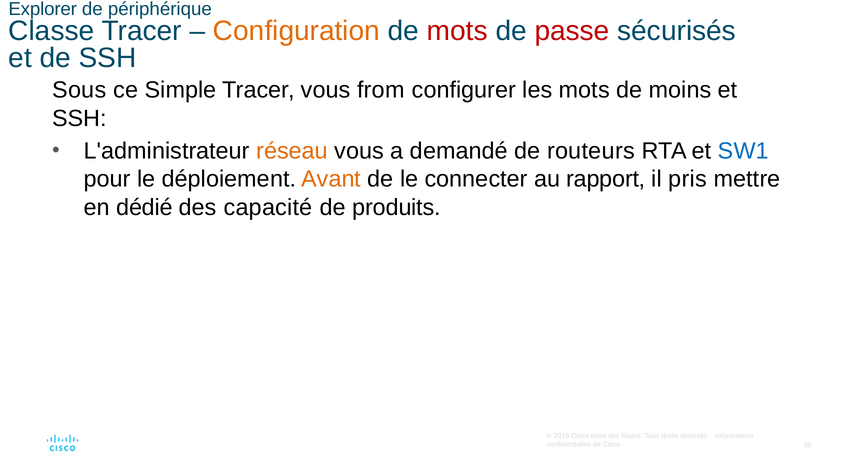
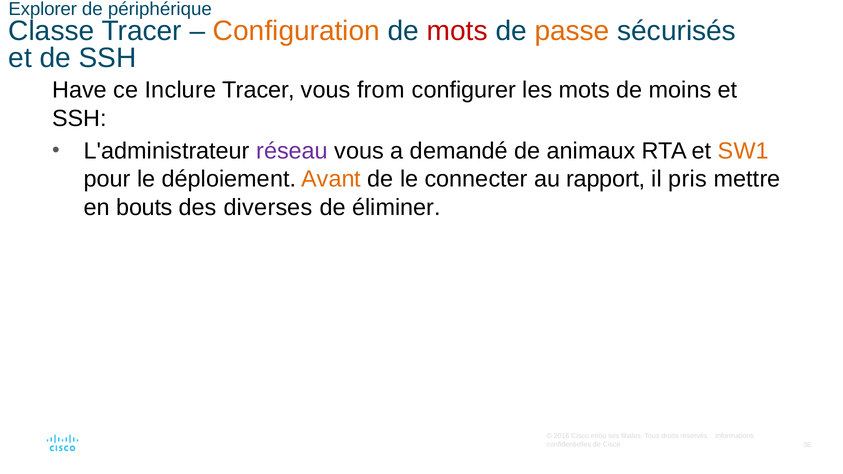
passe colour: red -> orange
Sous: Sous -> Have
Simple: Simple -> Inclure
réseau colour: orange -> purple
routeurs: routeurs -> animaux
SW1 colour: blue -> orange
dédié: dédié -> bouts
capacité: capacité -> diverses
produits: produits -> éliminer
